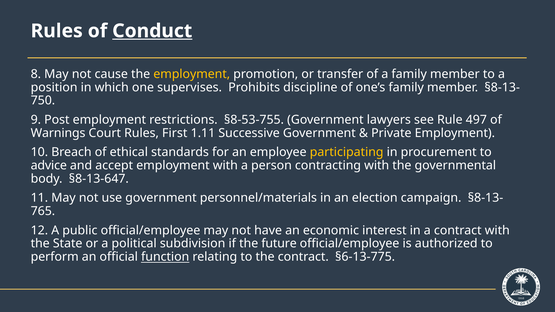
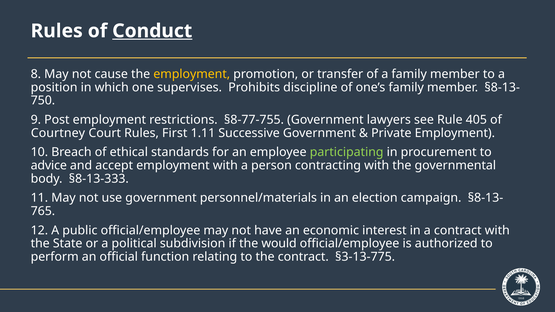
§8-53-755: §8-53-755 -> §8-77-755
497: 497 -> 405
Warnings: Warnings -> Courtney
participating colour: yellow -> light green
§8-13-647: §8-13-647 -> §8-13-333
future: future -> would
function underline: present -> none
§6-13-775: §6-13-775 -> §3-13-775
